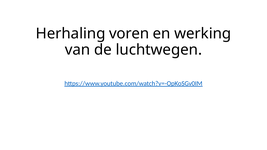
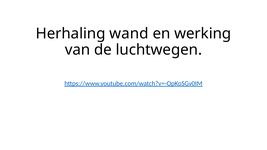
voren: voren -> wand
